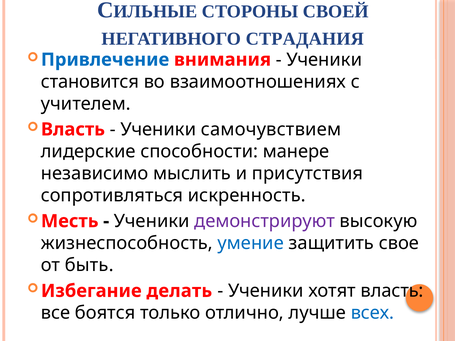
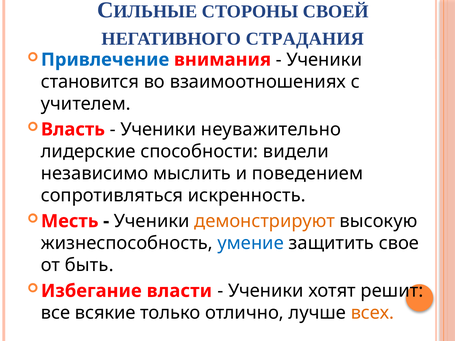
самочувствием: самочувствием -> неуважительно
манере: манере -> видели
присутствия: присутствия -> поведением
демонстрируют colour: purple -> orange
делать: делать -> власти
хотят власть: власть -> решит
боятся: боятся -> всякие
всех colour: blue -> orange
